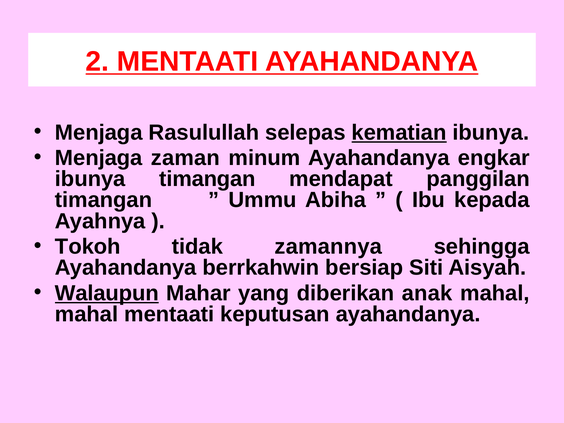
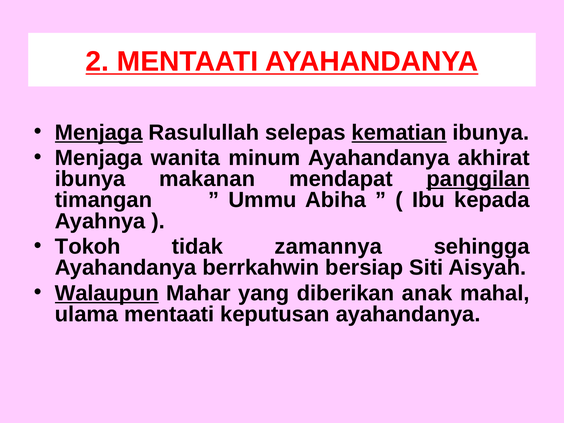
Menjaga at (99, 132) underline: none -> present
zaman: zaman -> wanita
engkar: engkar -> akhirat
ibunya timangan: timangan -> makanan
panggilan underline: none -> present
mahal at (87, 314): mahal -> ulama
